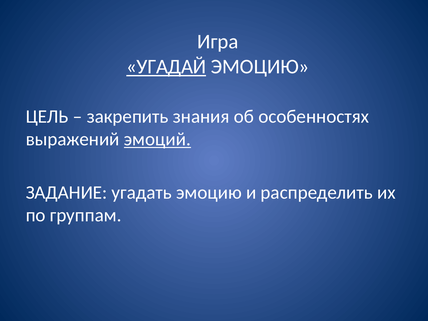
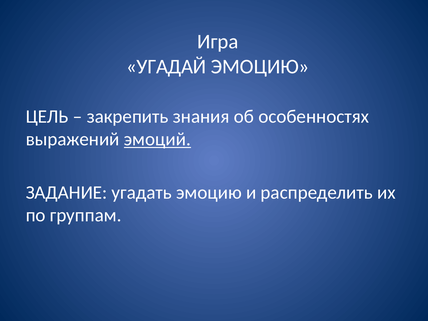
УГАДАЙ underline: present -> none
